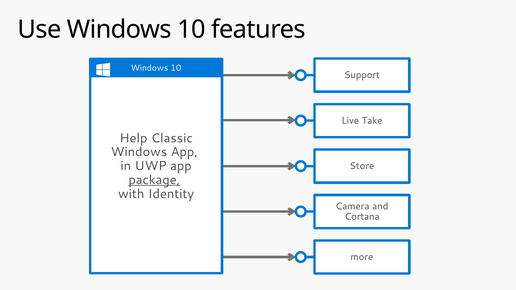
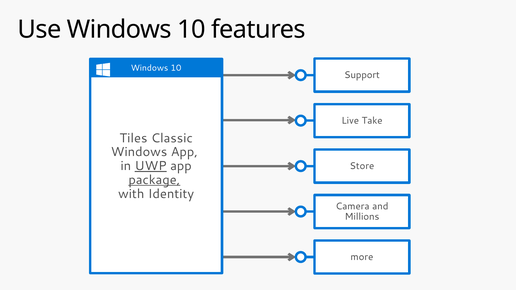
Help: Help -> Tiles
UWP underline: none -> present
Cortana: Cortana -> Millions
